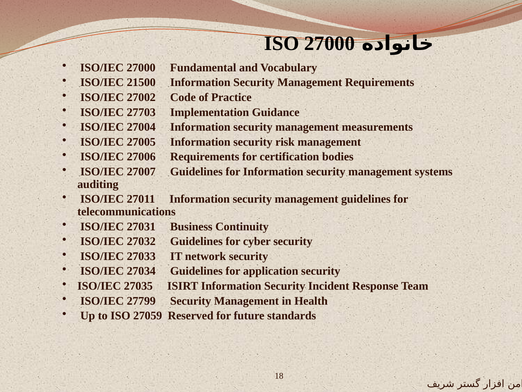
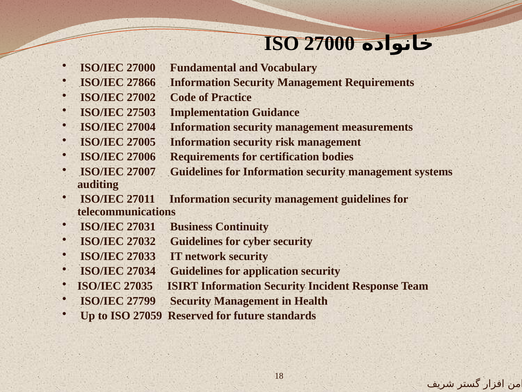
21500: 21500 -> 27866
27703: 27703 -> 27503
